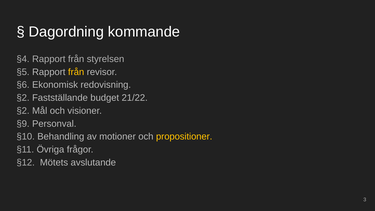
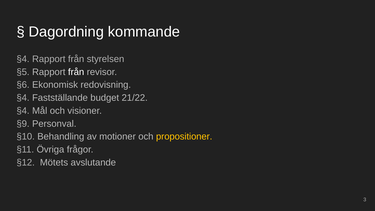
från at (76, 72) colour: yellow -> white
§2 at (23, 98): §2 -> §4
§2 at (23, 111): §2 -> §4
